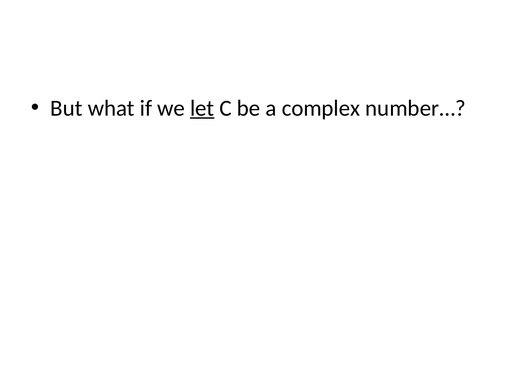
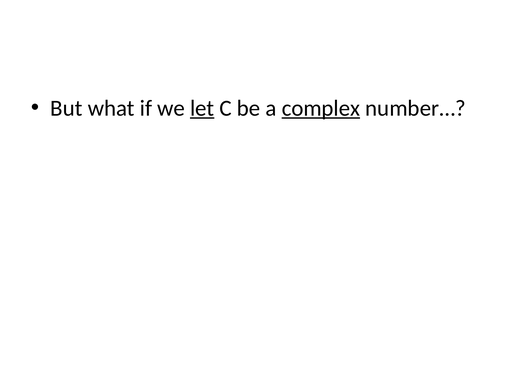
complex underline: none -> present
